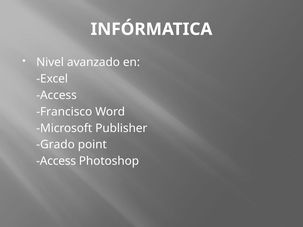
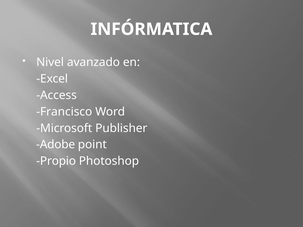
Grado: Grado -> Adobe
Access at (56, 161): Access -> Propio
